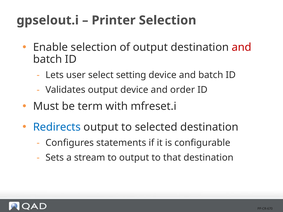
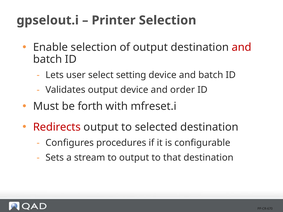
term: term -> forth
Redirects colour: blue -> red
statements: statements -> procedures
